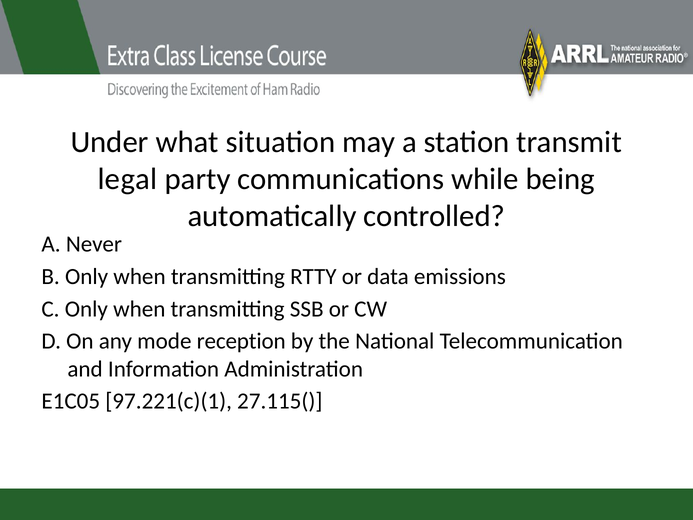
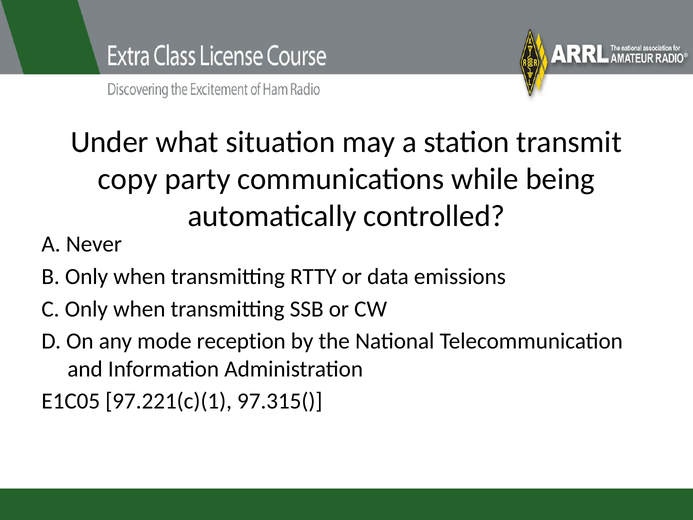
legal: legal -> copy
27.115(: 27.115( -> 97.315(
